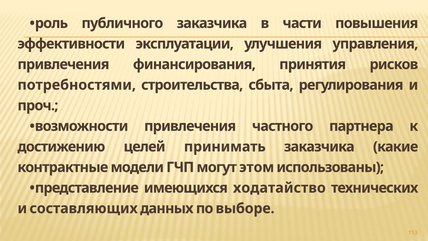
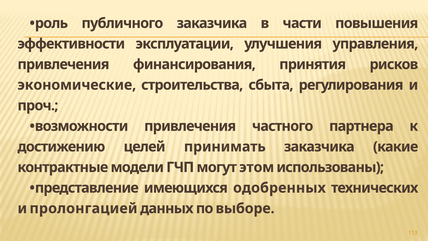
потребностями: потребностями -> экономические
ходатайство: ходатайство -> одобренных
составляющих: составляющих -> пролонгацией
